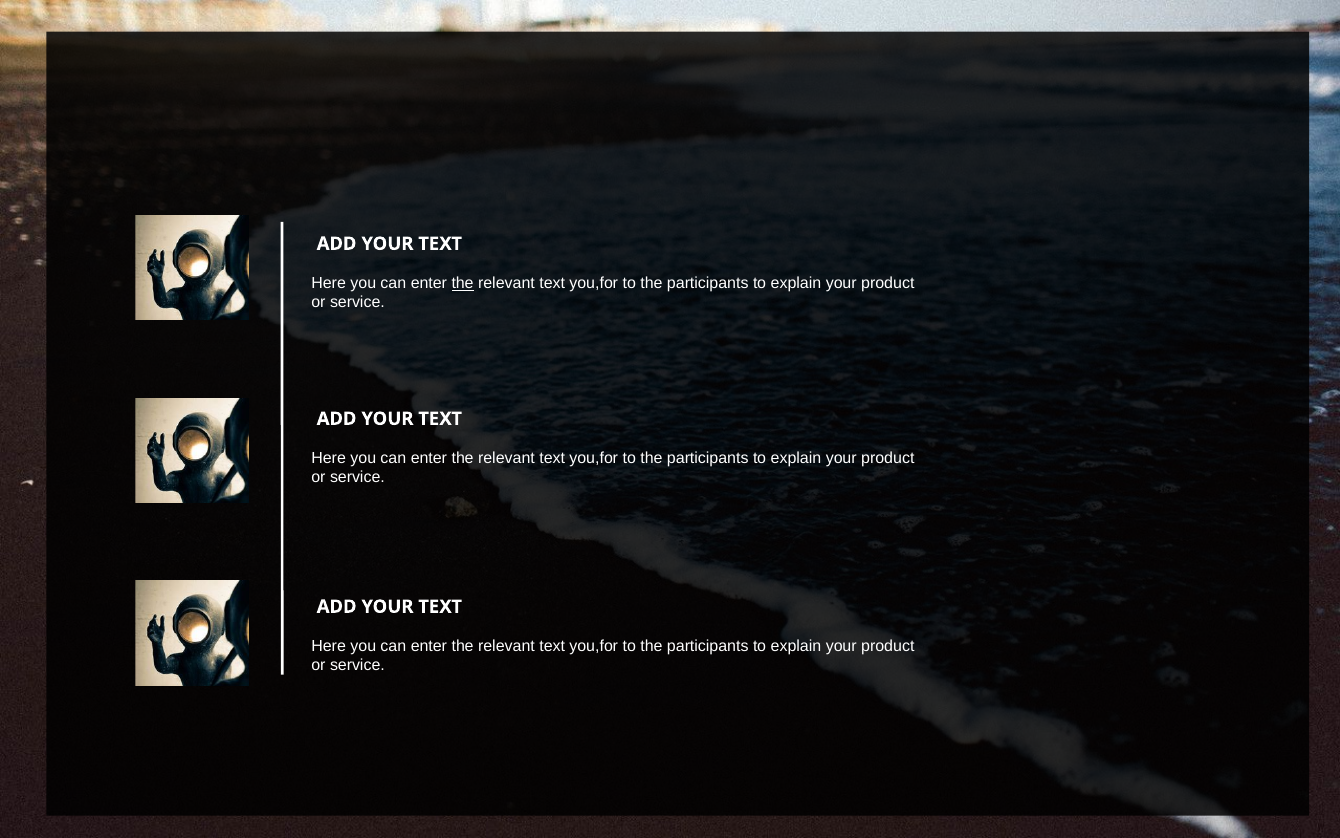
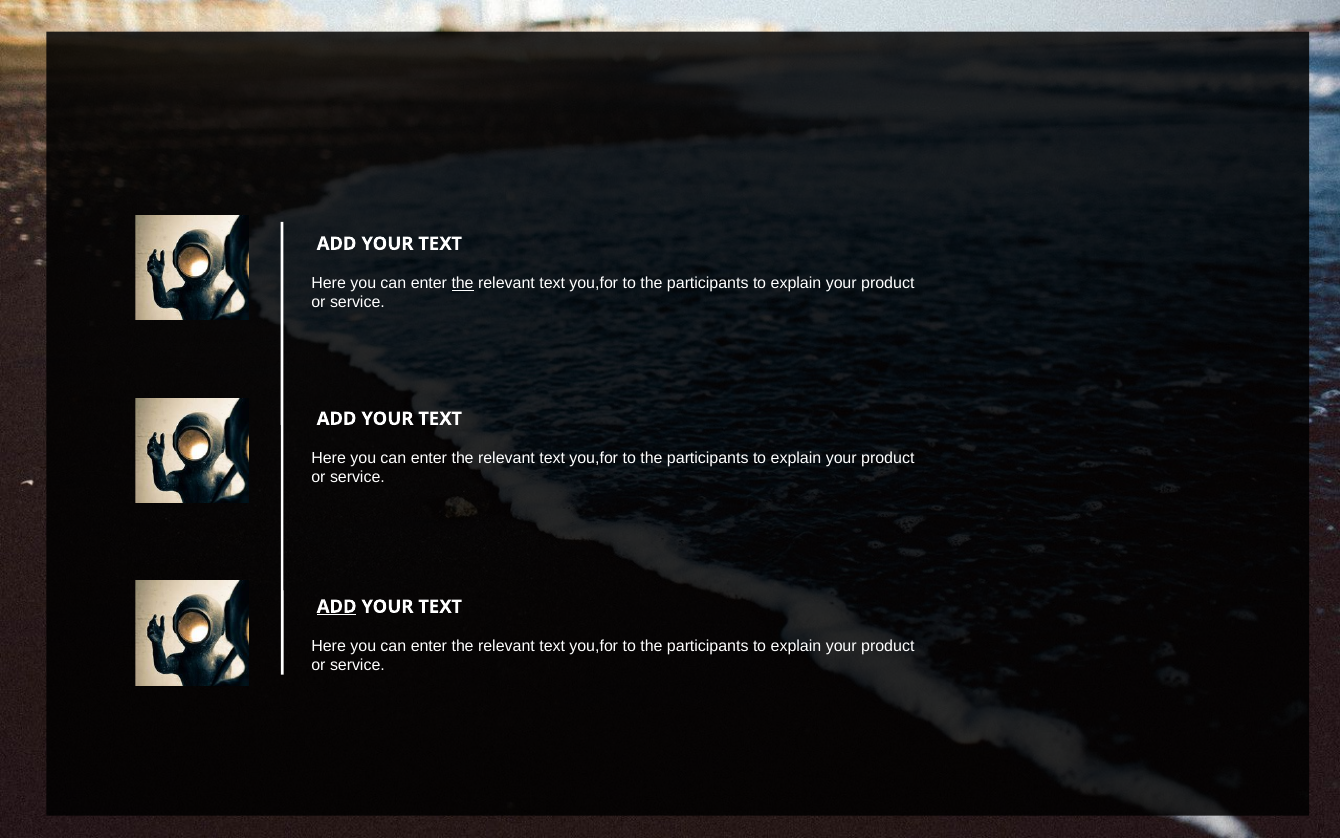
ADD at (337, 606) underline: none -> present
